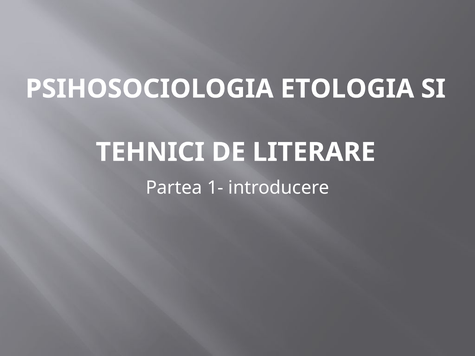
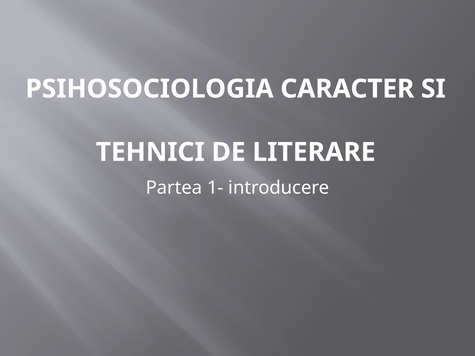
ETOLOGIA: ETOLOGIA -> CARACTER
